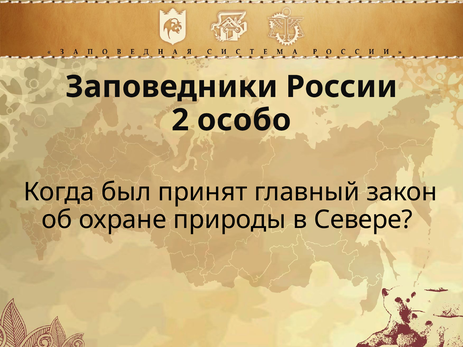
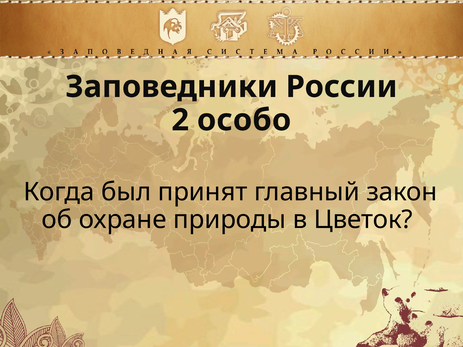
Севере: Севере -> Цветок
